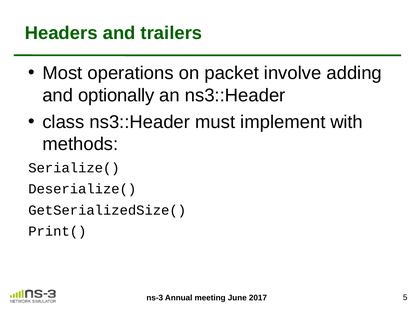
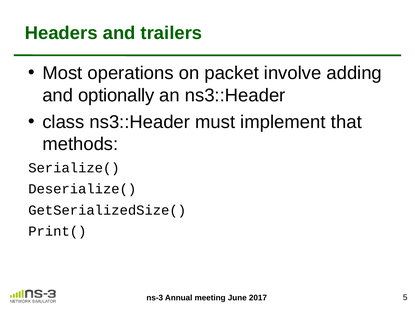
with: with -> that
